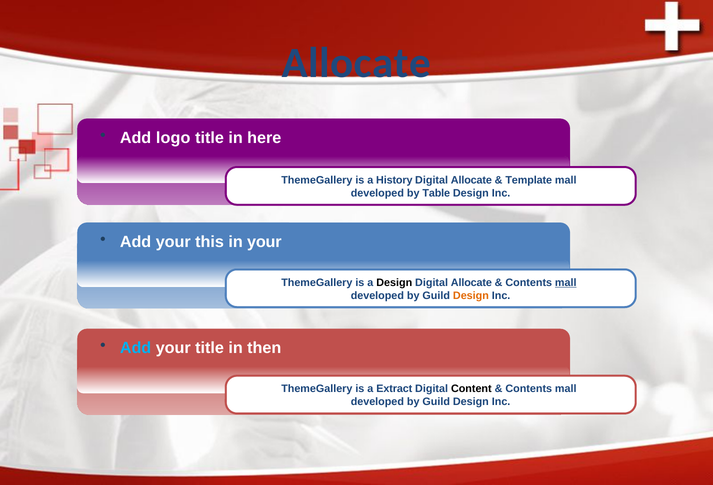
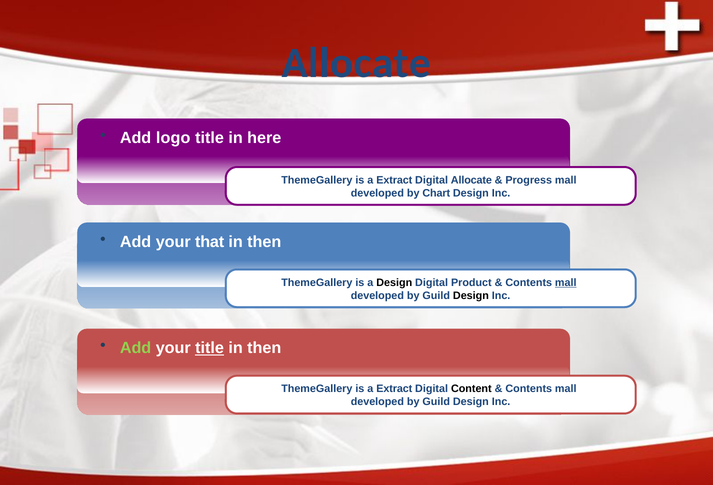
History at (394, 180): History -> Extract
Template: Template -> Progress
Table: Table -> Chart
this: this -> that
your at (264, 242): your -> then
Allocate at (471, 283): Allocate -> Product
Design at (471, 296) colour: orange -> black
Add at (136, 348) colour: light blue -> light green
title at (210, 348) underline: none -> present
